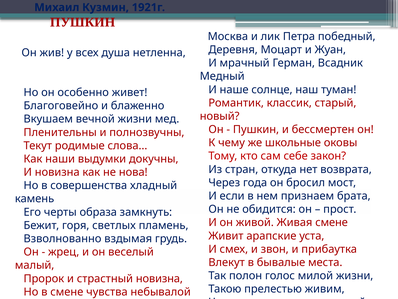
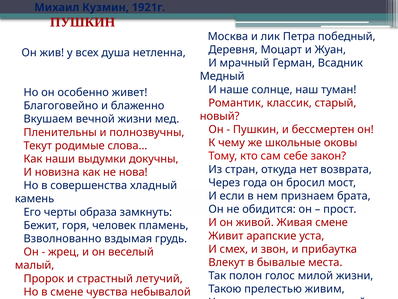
горя светлых: светлых -> человек
страстный новизна: новизна -> летучий
